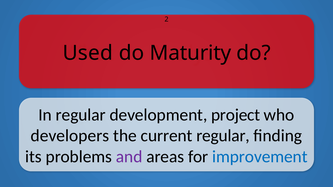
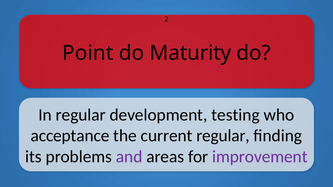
Used: Used -> Point
project: project -> testing
developers: developers -> acceptance
improvement colour: blue -> purple
